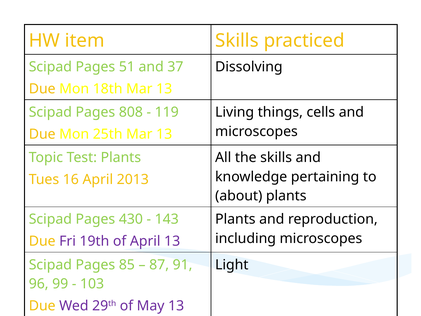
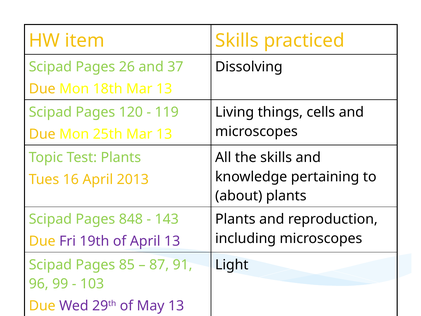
51: 51 -> 26
808: 808 -> 120
430: 430 -> 848
